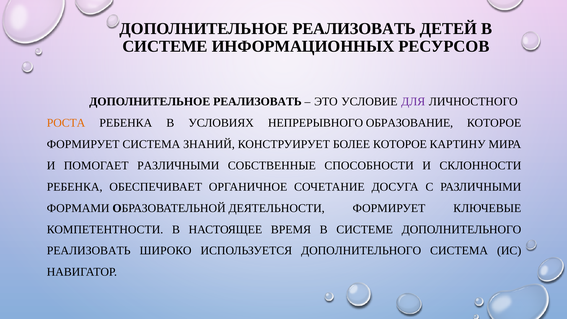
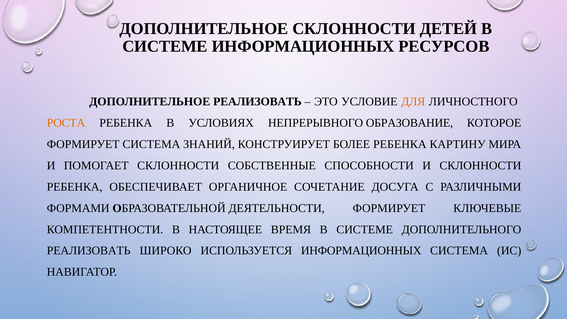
РЕАЛИЗОВАТЬ at (354, 29): РЕАЛИЗОВАТЬ -> СКЛОННОСТИ
ДЛЯ colour: purple -> orange
БОЛЕЕ КОТОРОЕ: КОТОРОЕ -> РЕБЕНКА
ПОМОГАЕТ РАЗЛИЧНЫМИ: РАЗЛИЧНЫМИ -> СКЛОННОСТИ
ИСПОЛЬЗУЕТСЯ ДОПОЛНИТЕЛЬНОГО: ДОПОЛНИТЕЛЬНОГО -> ИНФОРМАЦИОННЫХ
